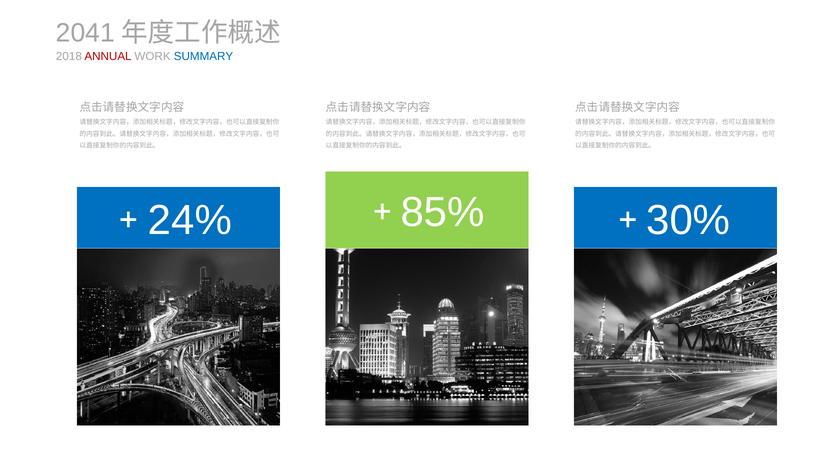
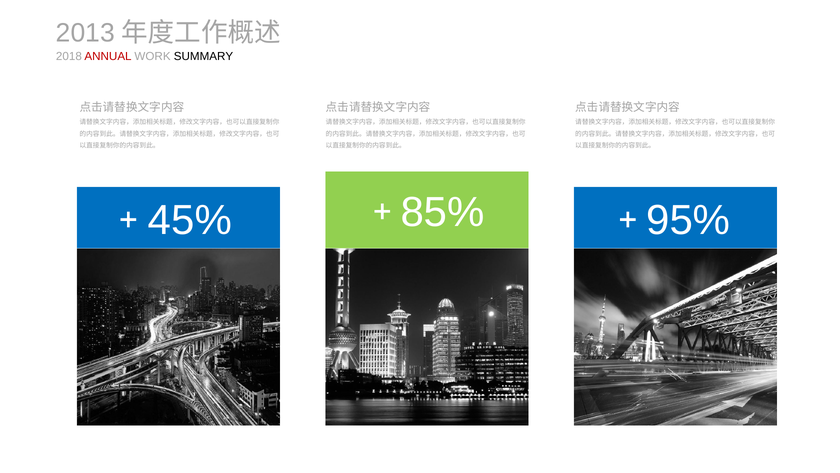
2041: 2041 -> 2013
SUMMARY colour: blue -> black
24%: 24% -> 45%
30%: 30% -> 95%
